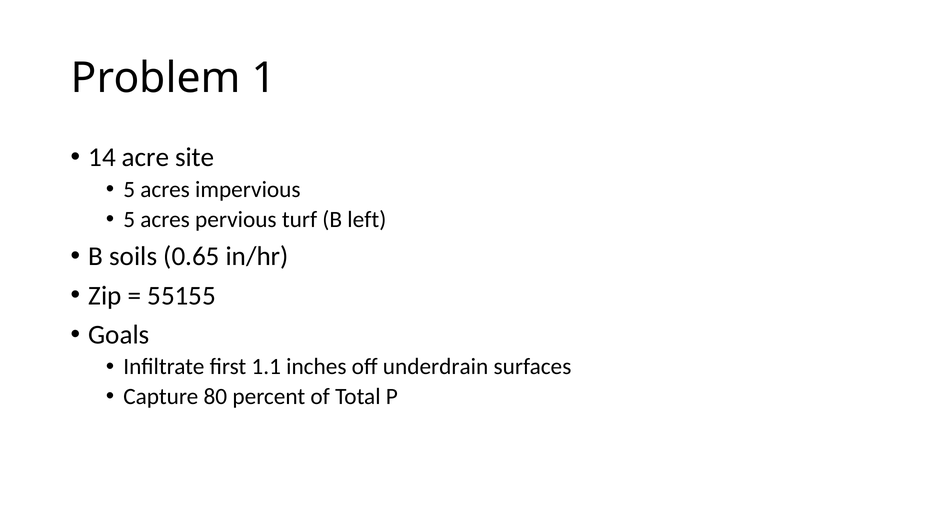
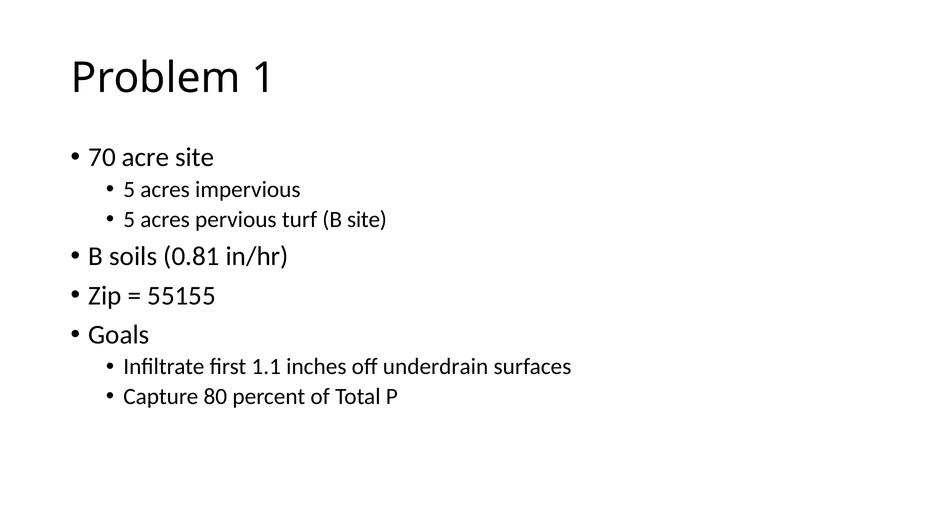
14: 14 -> 70
B left: left -> site
0.65: 0.65 -> 0.81
